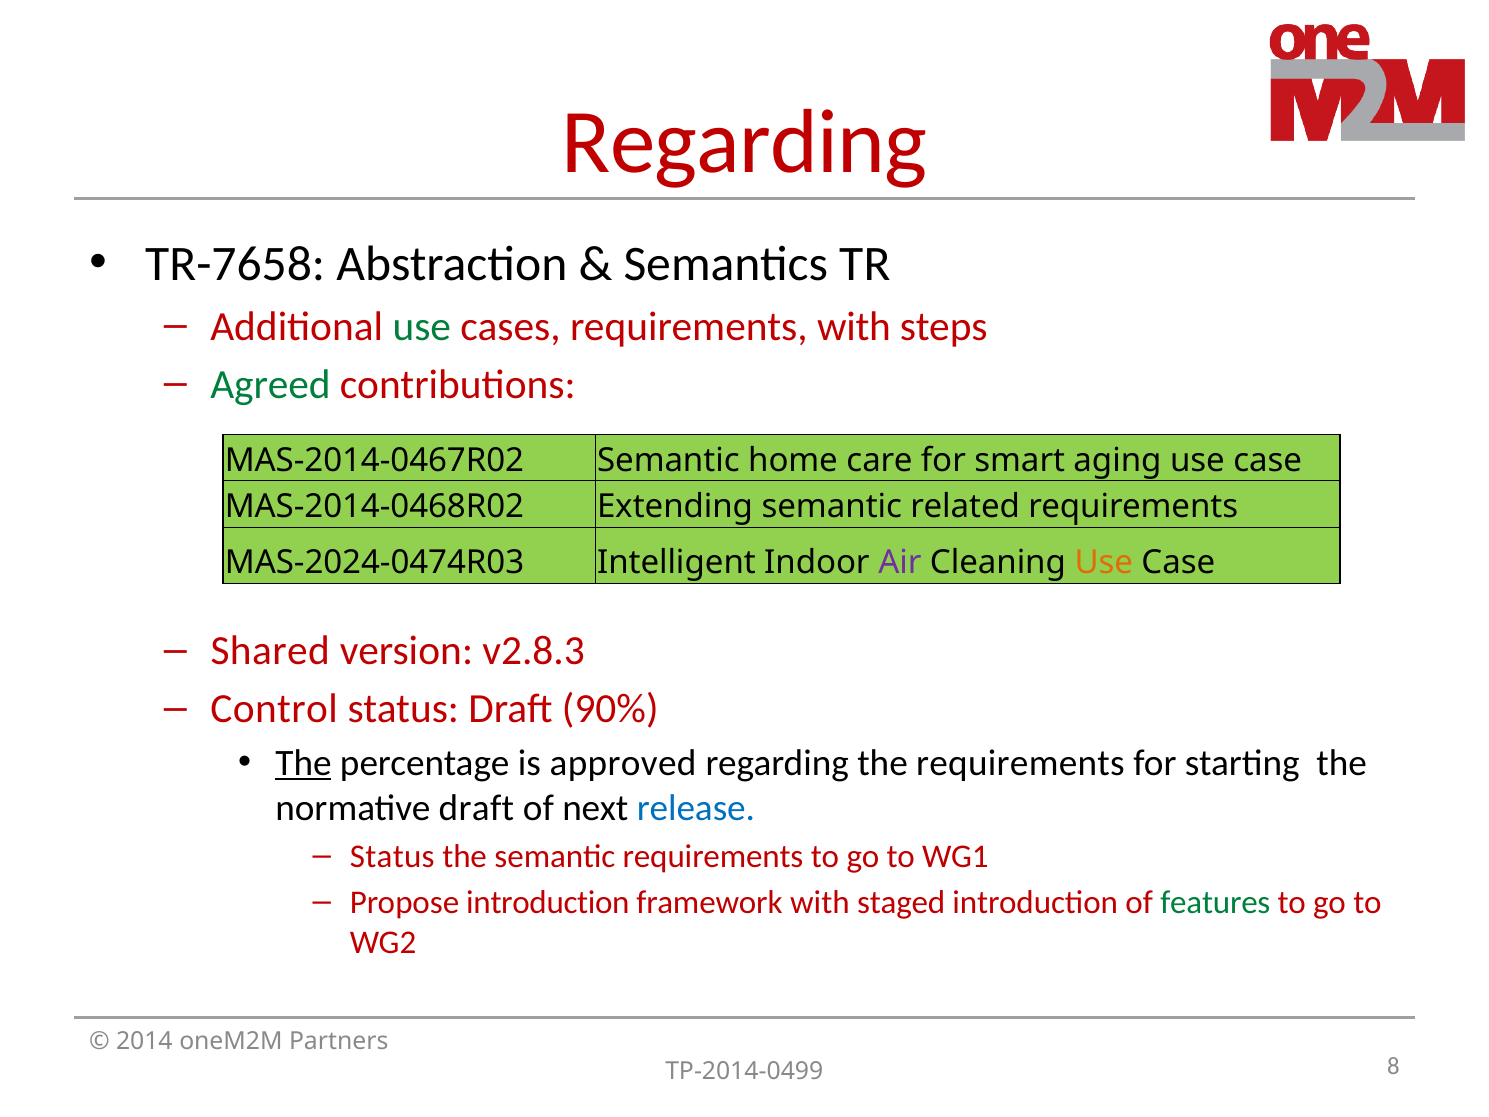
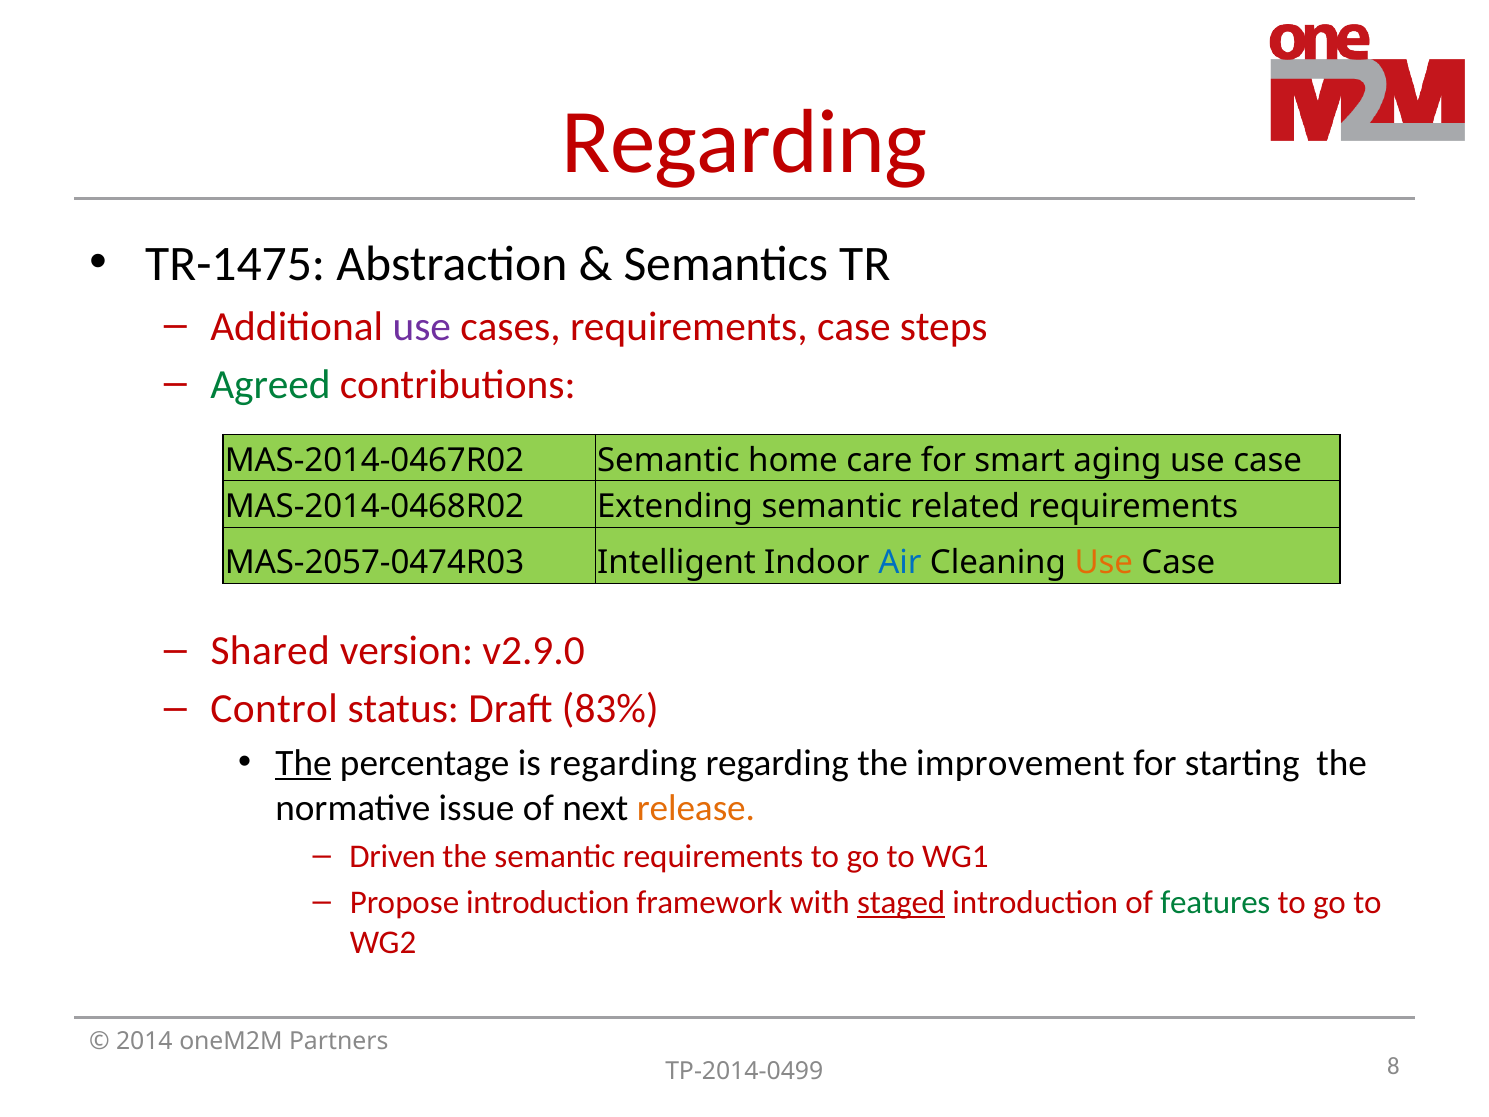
TR-7658: TR-7658 -> TR-1475
use at (422, 326) colour: green -> purple
requirements with: with -> case
MAS-2024-0474R03: MAS-2024-0474R03 -> MAS-2057-0474R03
Air colour: purple -> blue
v2.8.3: v2.8.3 -> v2.9.0
90%: 90% -> 83%
is approved: approved -> regarding
the requirements: requirements -> improvement
normative draft: draft -> issue
release colour: blue -> orange
Status at (392, 856): Status -> Driven
staged underline: none -> present
